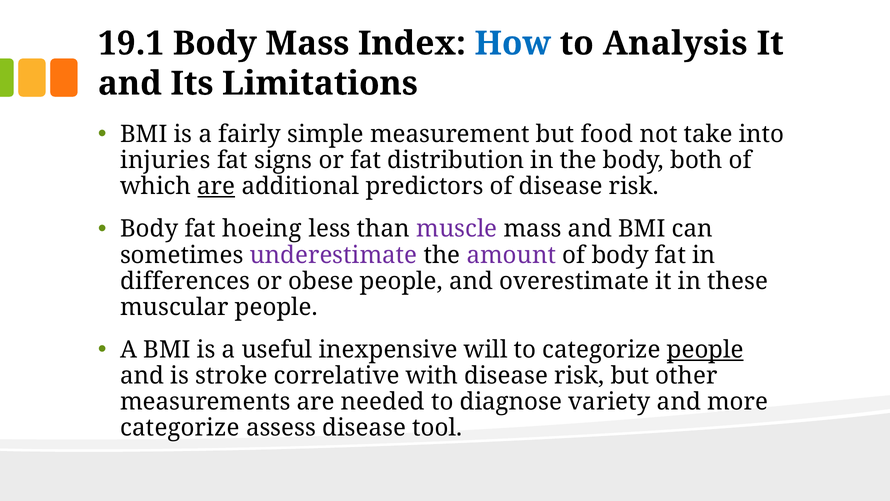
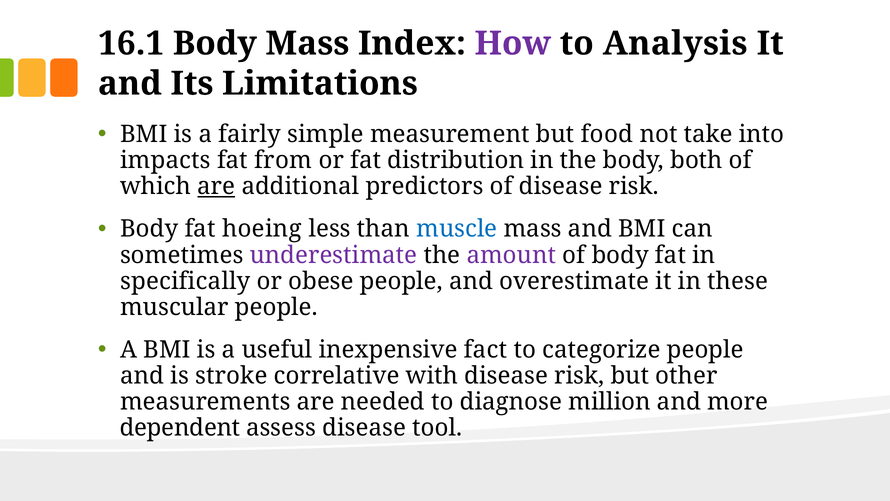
19.1: 19.1 -> 16.1
How colour: blue -> purple
injuries: injuries -> impacts
signs: signs -> from
muscle colour: purple -> blue
differences: differences -> specifically
will: will -> fact
people at (705, 350) underline: present -> none
variety: variety -> million
categorize at (180, 428): categorize -> dependent
